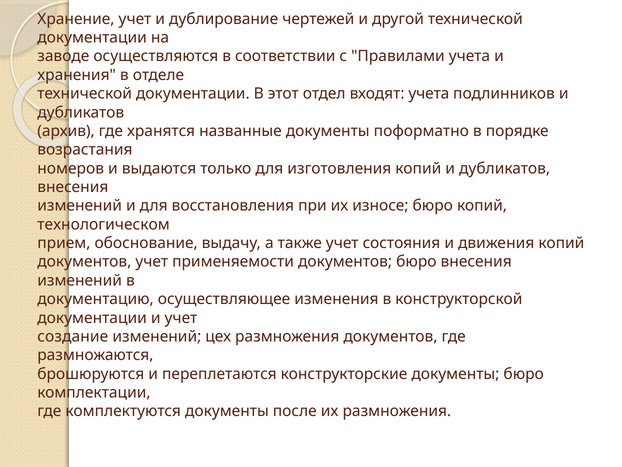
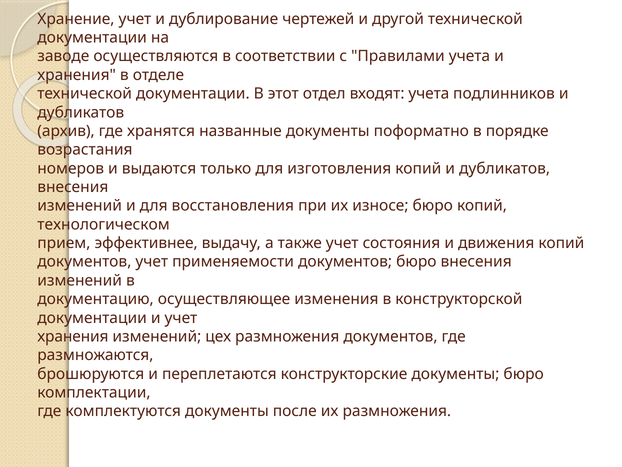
обоснование: обоснование -> эффективнее
создание at (73, 336): создание -> хранения
